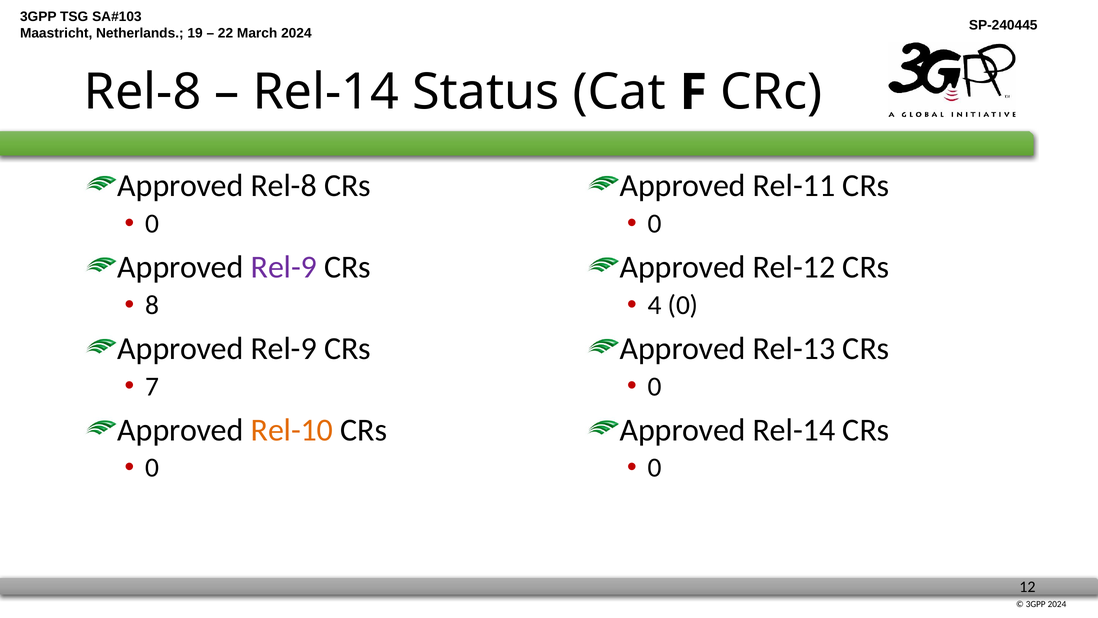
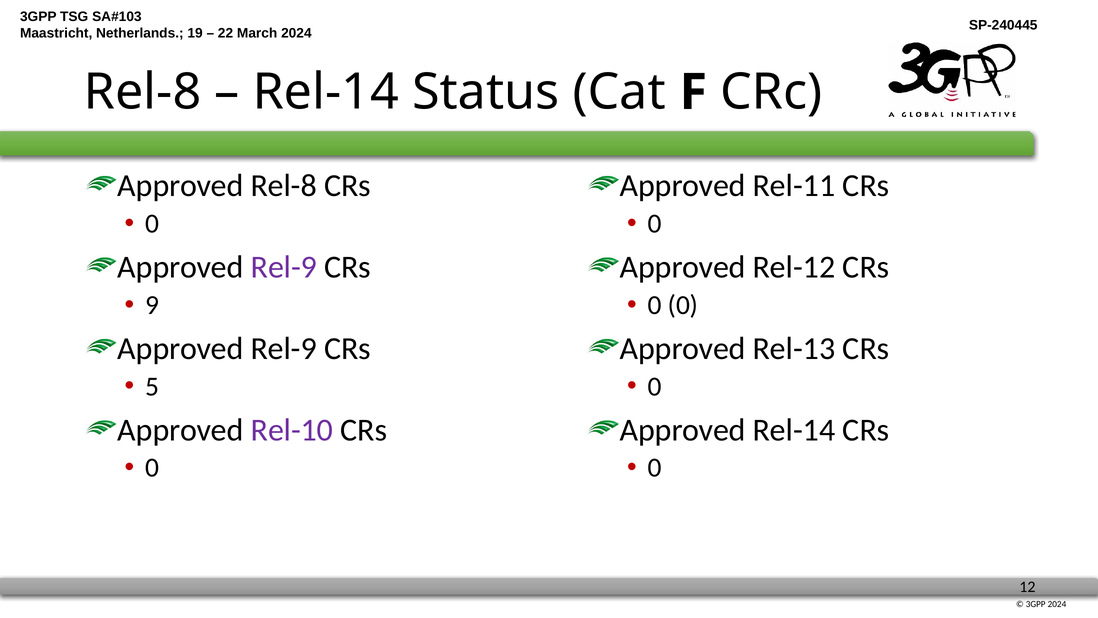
8: 8 -> 9
4 at (655, 305): 4 -> 0
7: 7 -> 5
Rel-10 colour: orange -> purple
